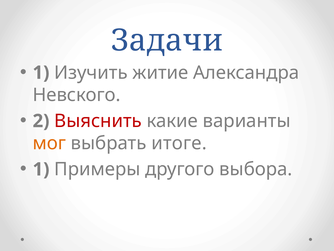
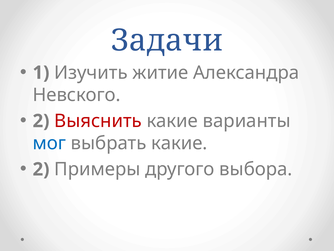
мог colour: orange -> blue
выбрать итоге: итоге -> какие
1 at (41, 169): 1 -> 2
